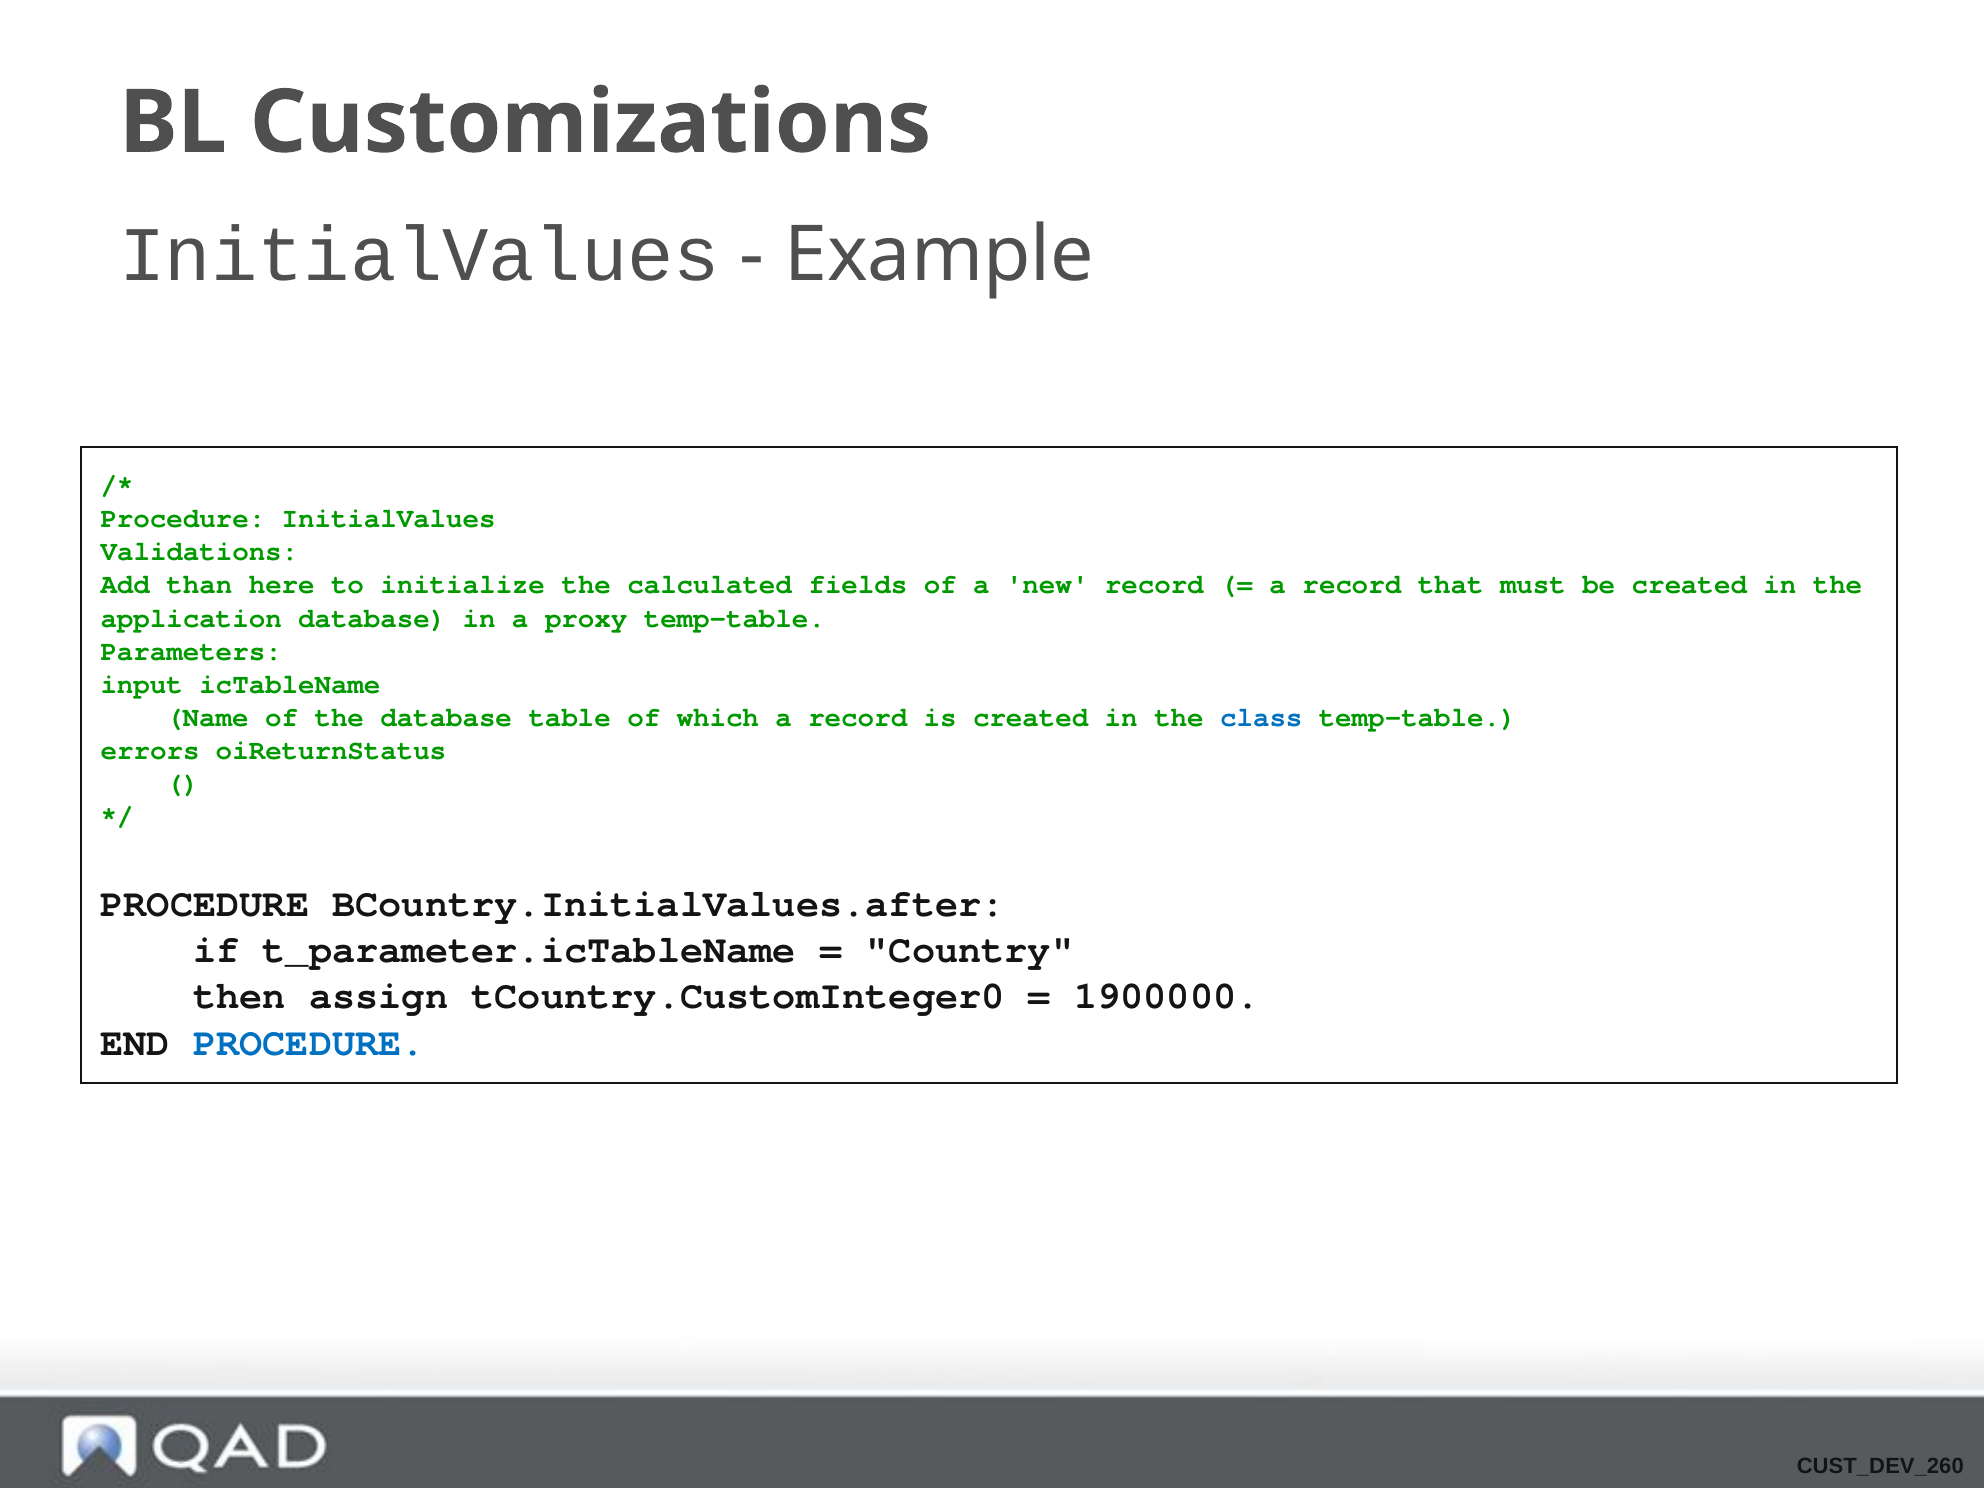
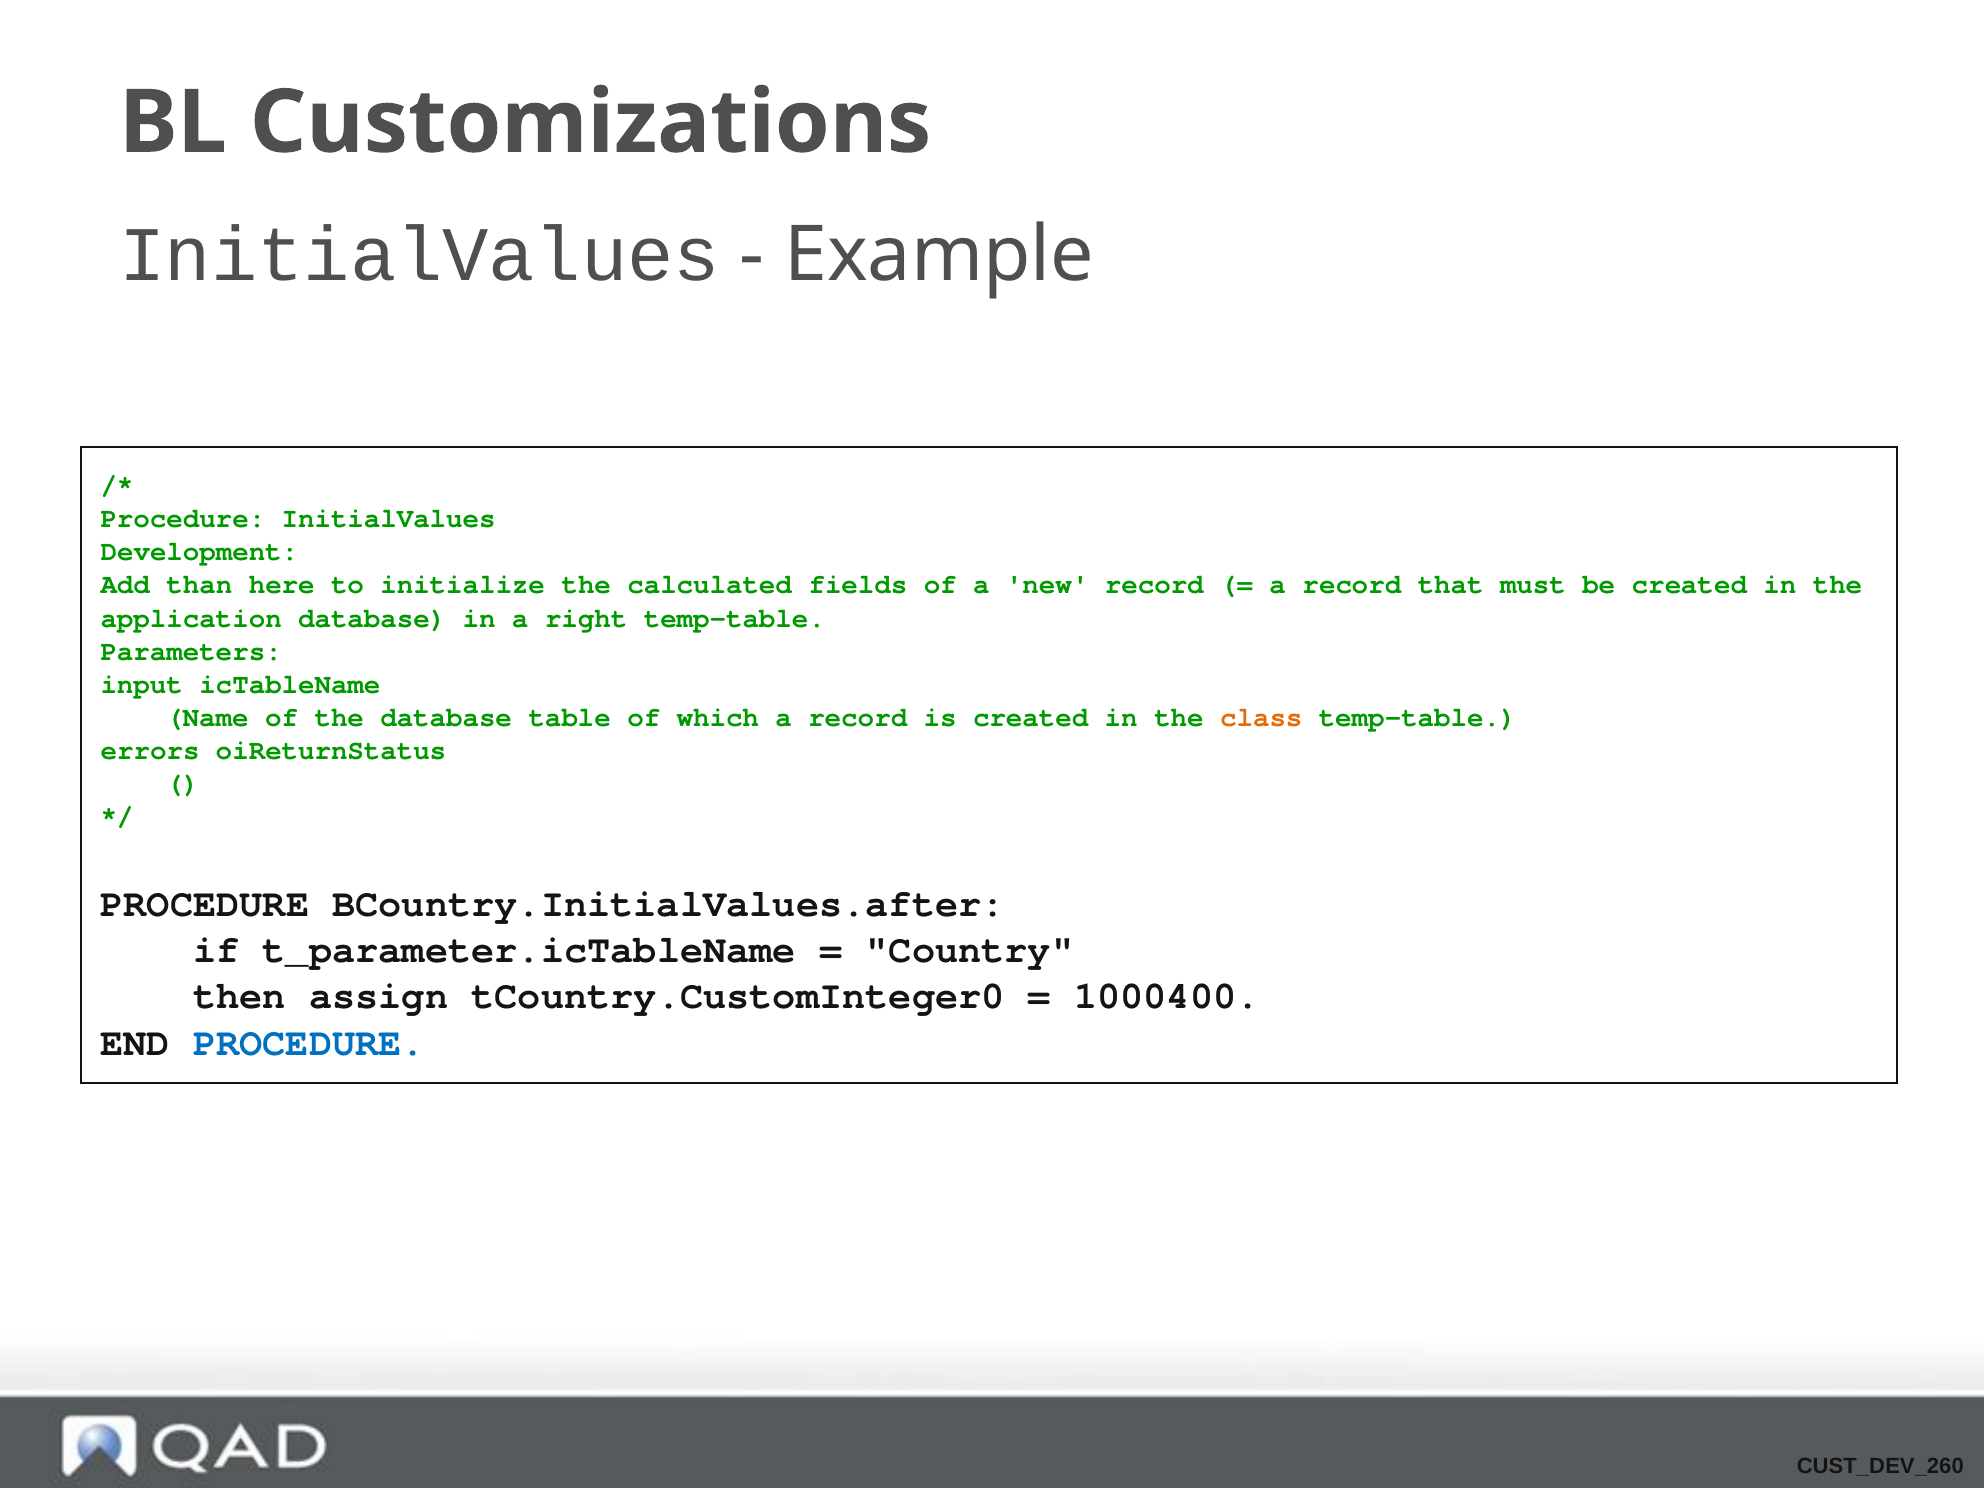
Validations: Validations -> Development
proxy: proxy -> right
class at (1261, 717) colour: blue -> orange
1900000: 1900000 -> 1000400
